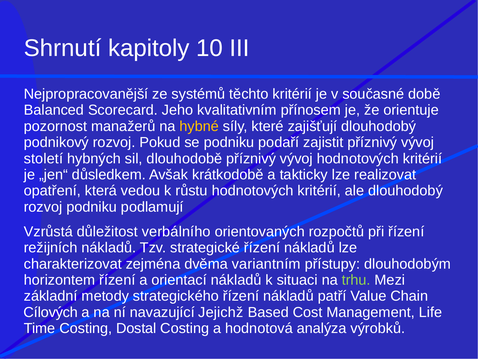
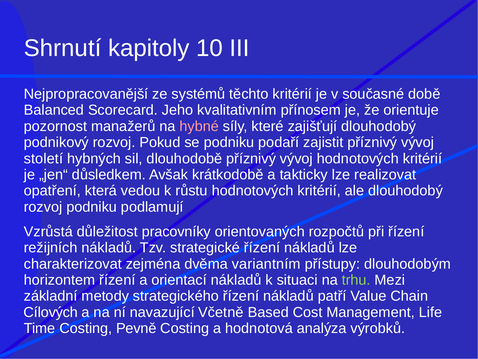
hybné colour: yellow -> pink
verbálního: verbálního -> pracovníky
Jejichž: Jejichž -> Včetně
Dostal: Dostal -> Pevně
